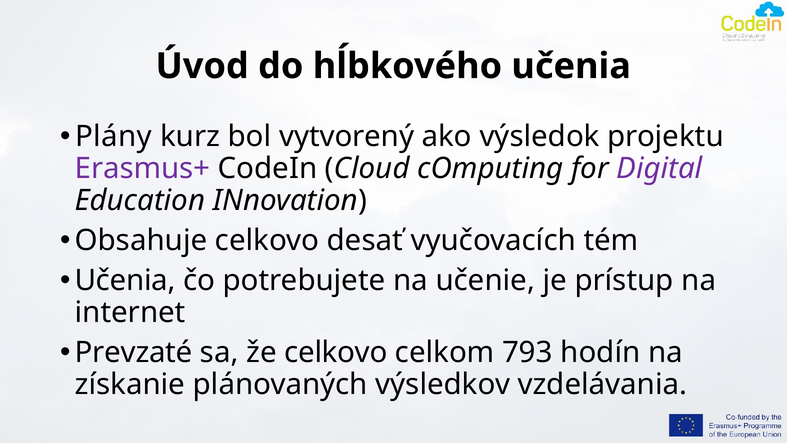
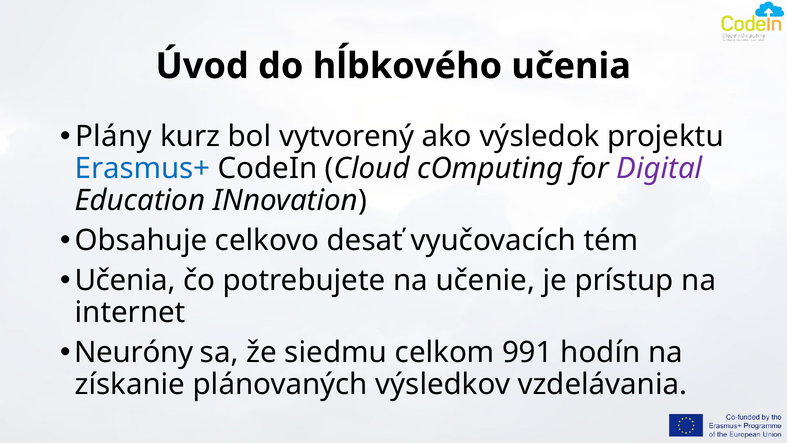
Erasmus+ colour: purple -> blue
Prevzaté: Prevzaté -> Neuróny
že celkovo: celkovo -> siedmu
793: 793 -> 991
